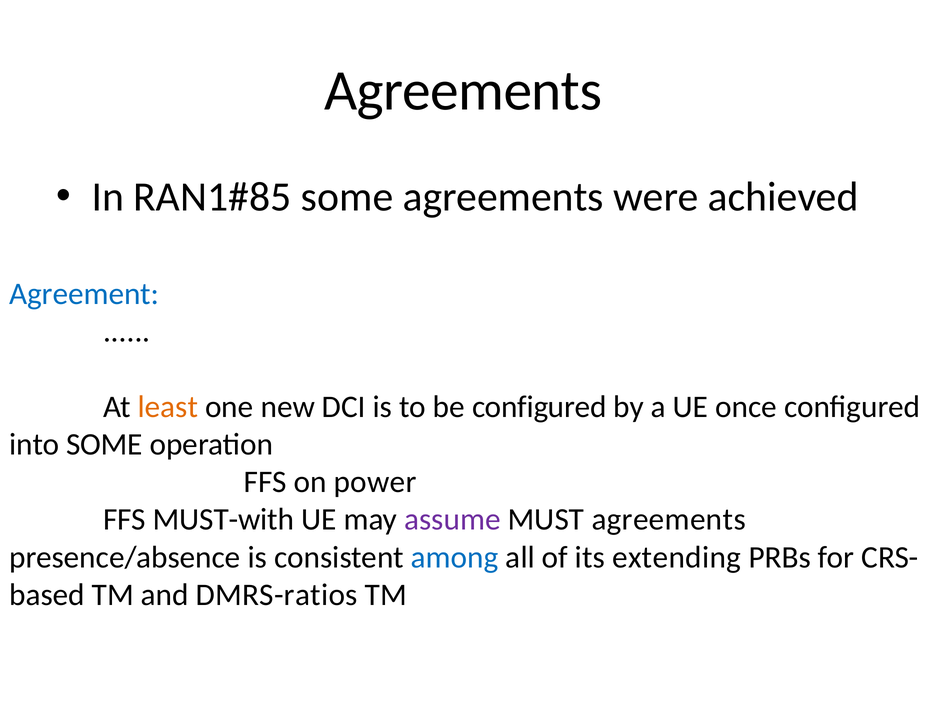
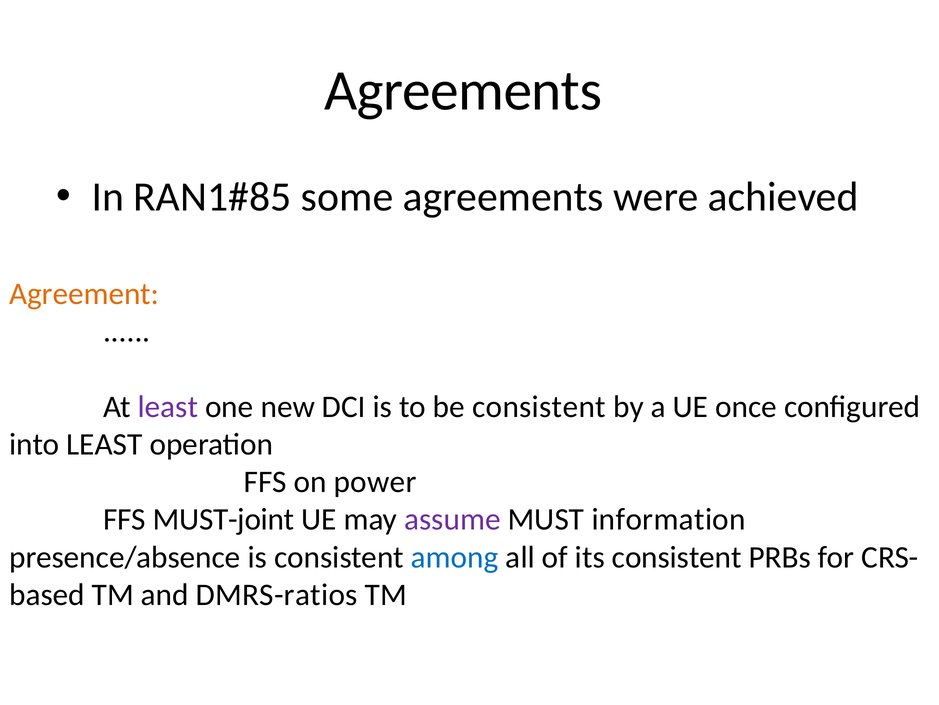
Agreement colour: blue -> orange
least at (168, 406) colour: orange -> purple
be configured: configured -> consistent
into SOME: SOME -> LEAST
MUST-with: MUST-with -> MUST-joint
MUST agreements: agreements -> information
its extending: extending -> consistent
